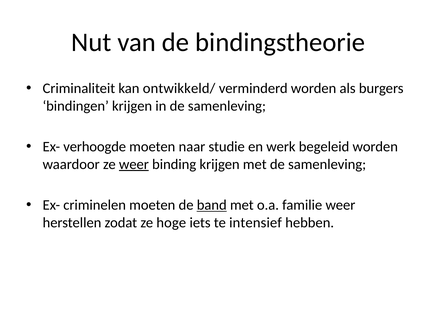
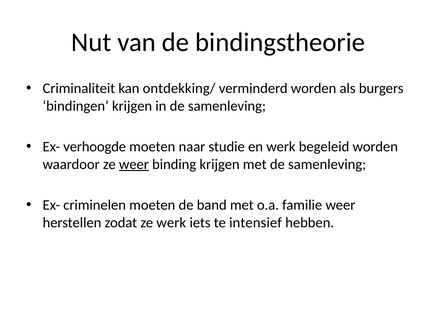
ontwikkeld/: ontwikkeld/ -> ontdekking/
band underline: present -> none
ze hoge: hoge -> werk
